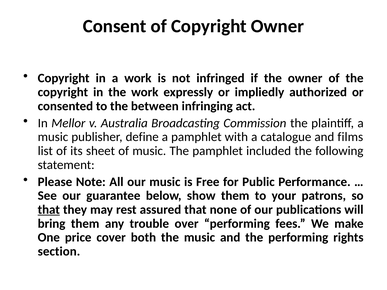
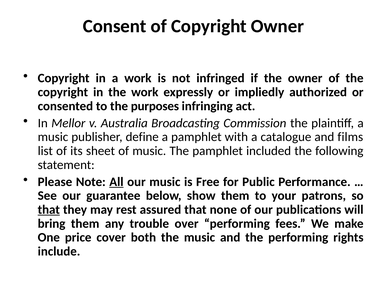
between: between -> purposes
All underline: none -> present
section: section -> include
